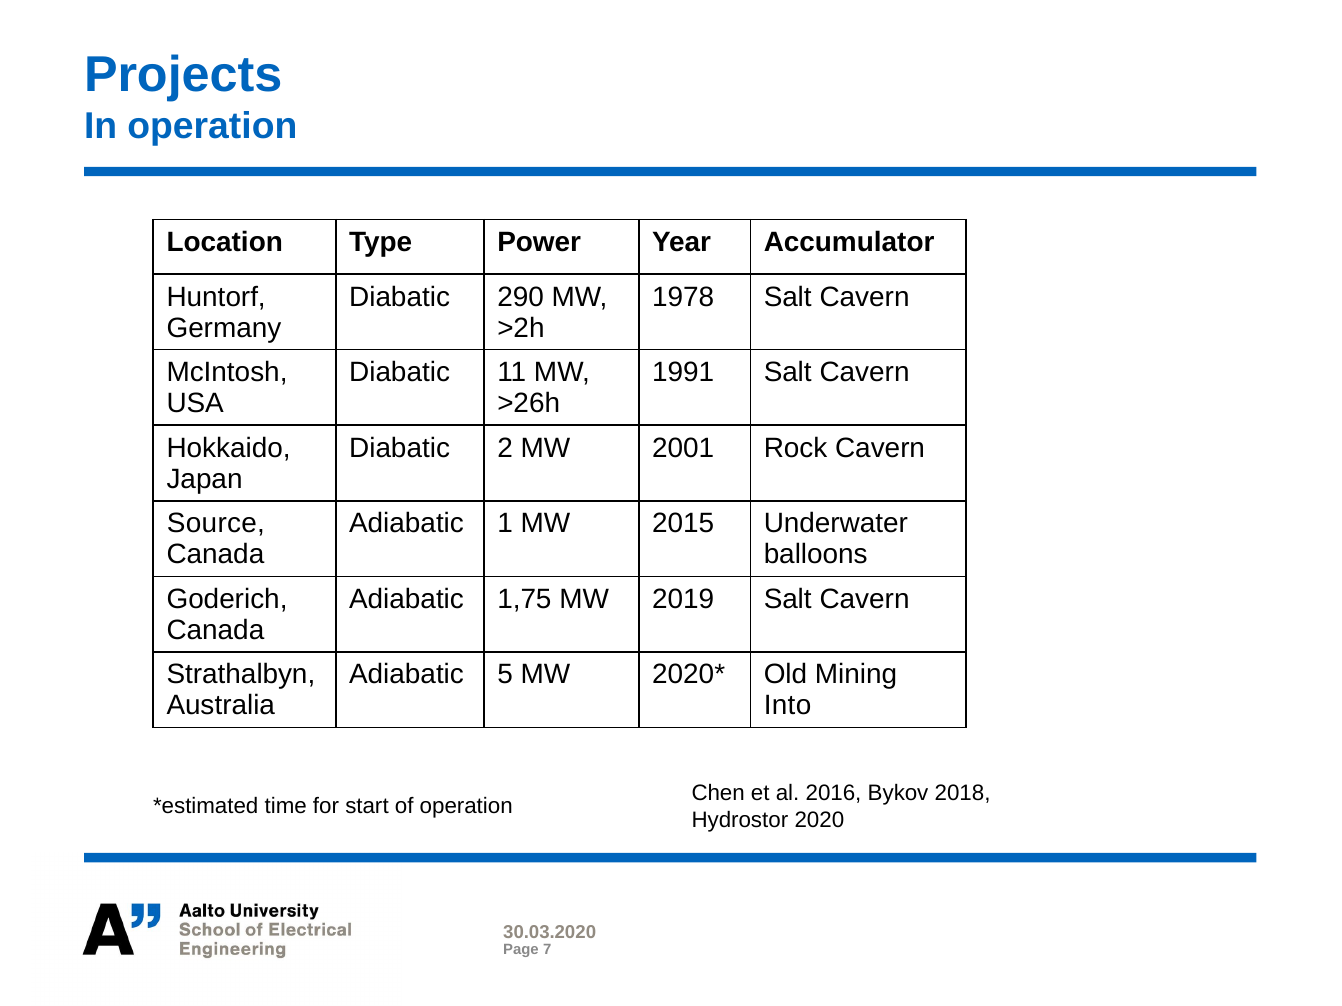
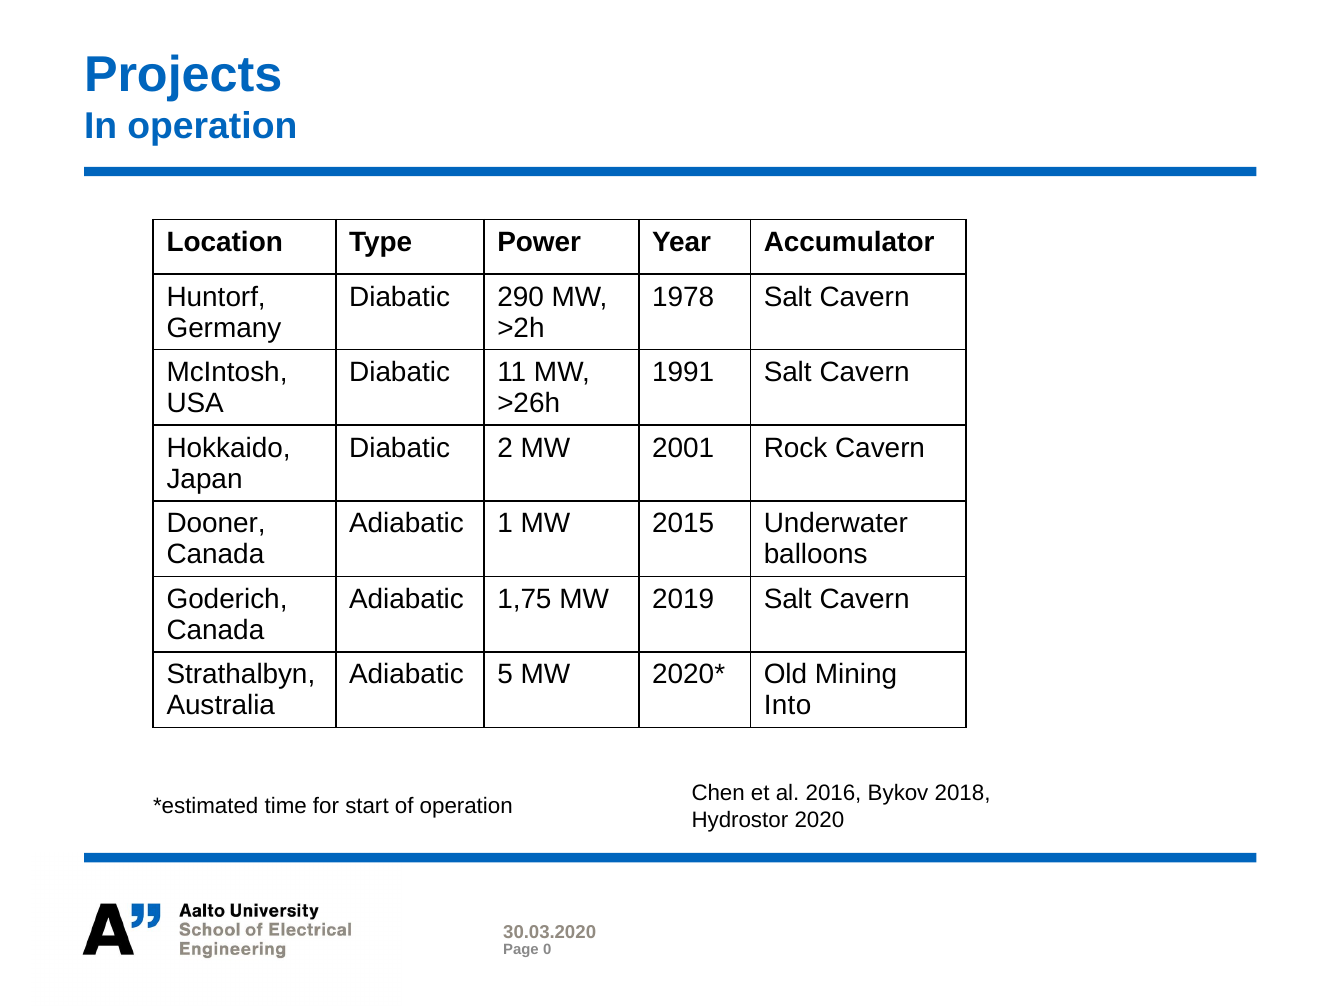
Source: Source -> Dooner
7: 7 -> 0
